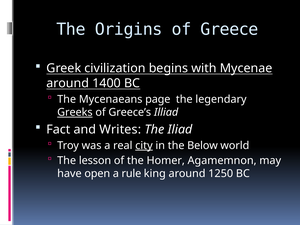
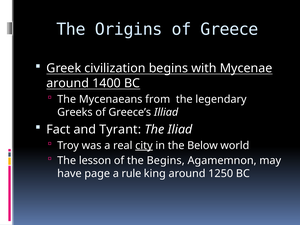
page: page -> from
Greeks underline: present -> none
Writes: Writes -> Tyrant
the Homer: Homer -> Begins
open: open -> page
